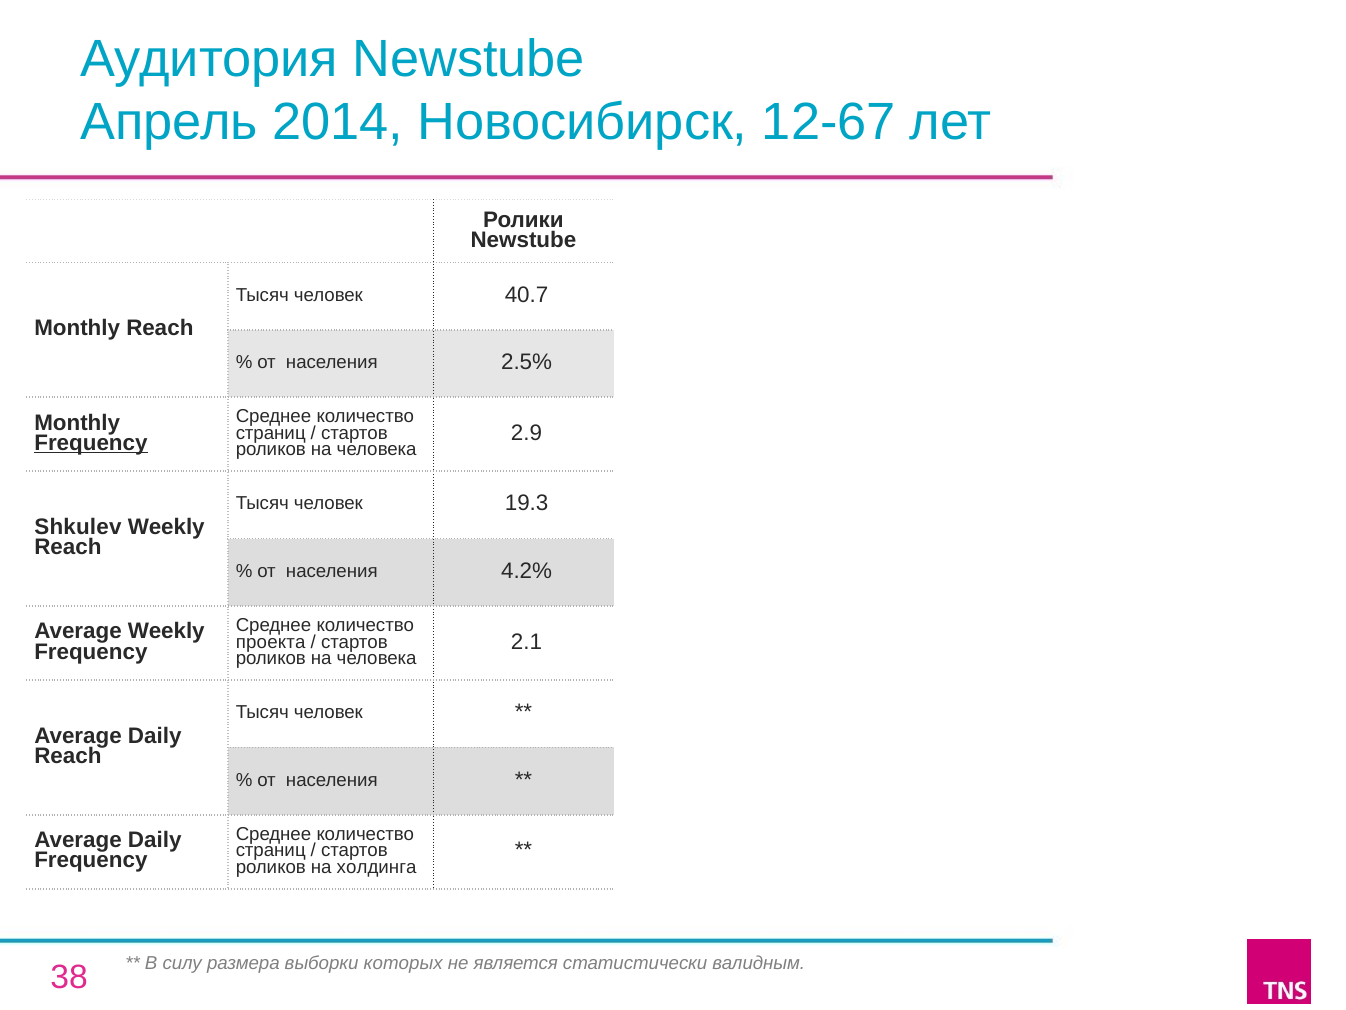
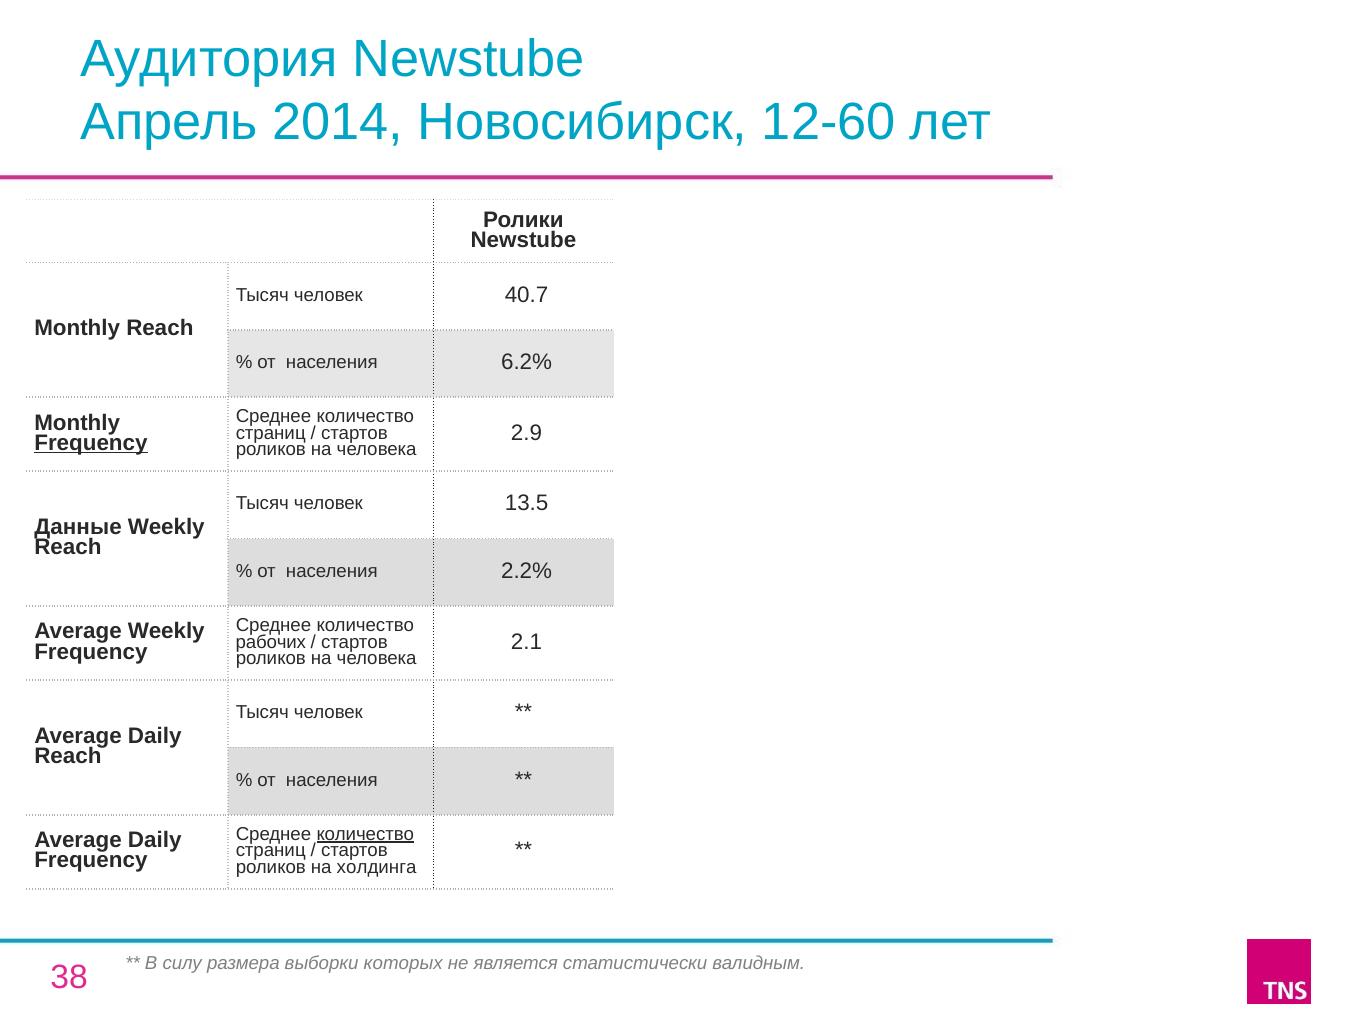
12-67: 12-67 -> 12-60
2.5%: 2.5% -> 6.2%
19.3: 19.3 -> 13.5
Shkulev: Shkulev -> Данные
4.2%: 4.2% -> 2.2%
проекта: проекта -> рабочих
количество at (365, 834) underline: none -> present
